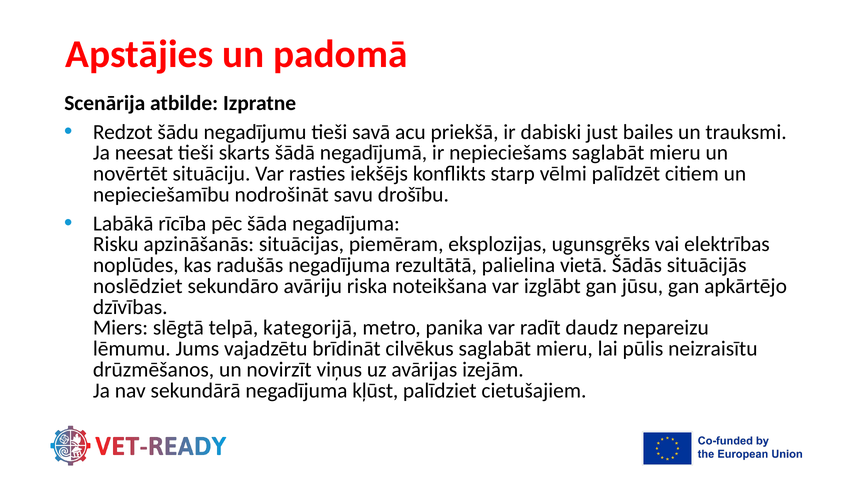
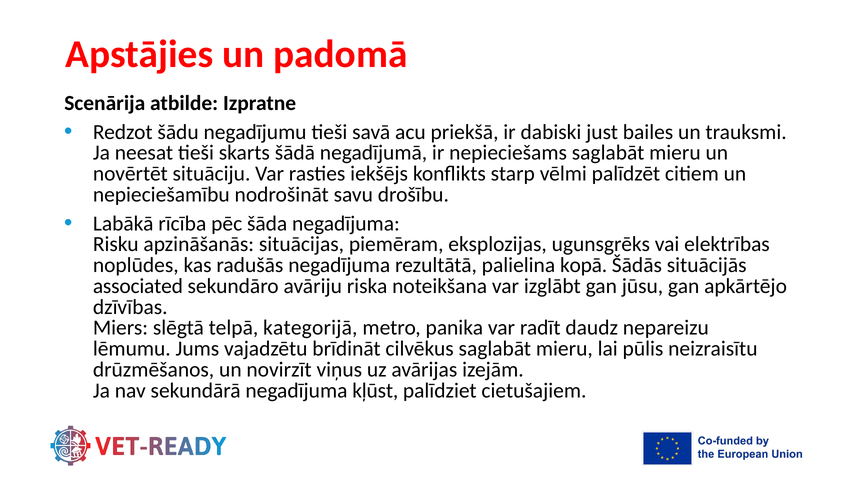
vietā: vietā -> kopā
noslēdziet: noslēdziet -> associated
